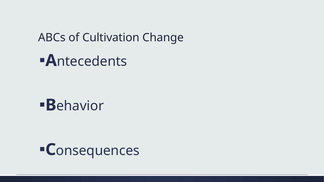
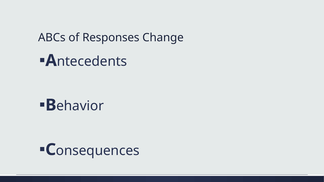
Cultivation: Cultivation -> Responses
